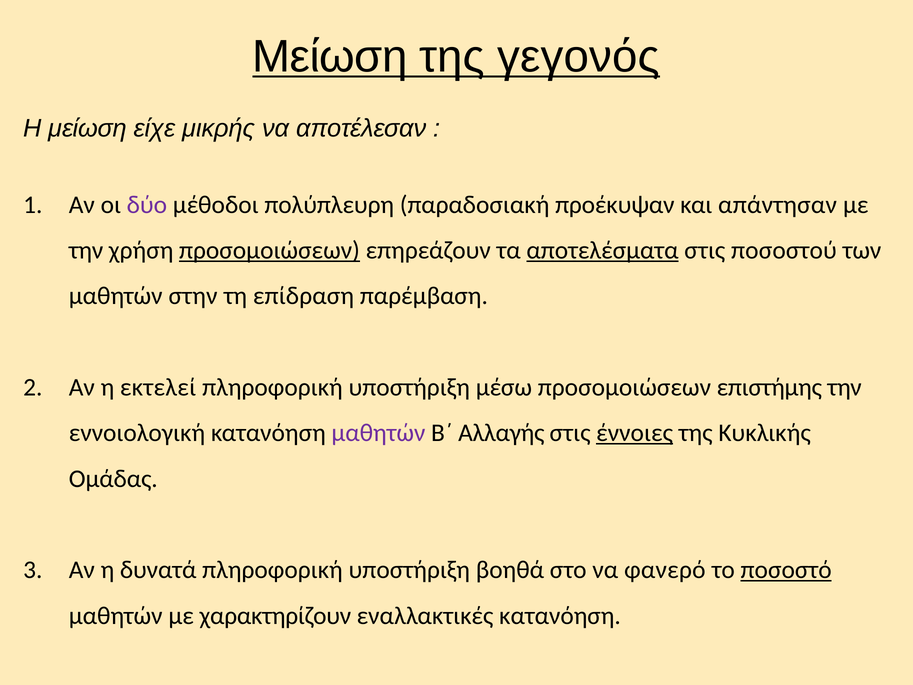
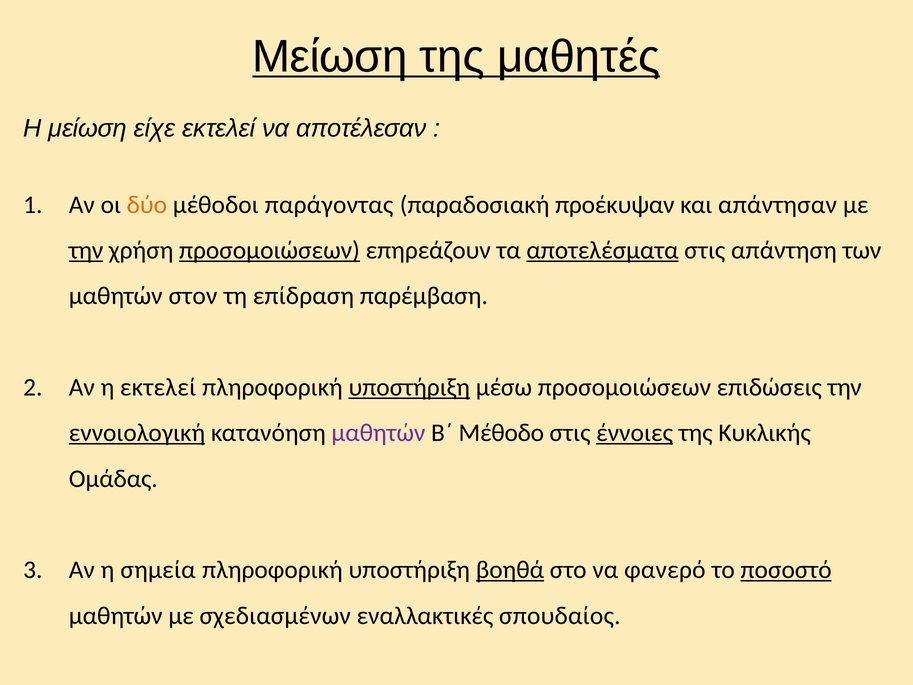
γεγονός: γεγονός -> μαθητές
είχε μικρής: μικρής -> εκτελεί
δύο colour: purple -> orange
πολύπλευρη: πολύπλευρη -> παράγοντας
την at (86, 250) underline: none -> present
ποσοστού: ποσοστού -> απάντηση
στην: στην -> στον
υποστήριξη at (409, 387) underline: none -> present
επιστήμης: επιστήμης -> επιδώσεις
εννοιολογική underline: none -> present
Αλλαγής: Αλλαγής -> Μέθοδο
δυνατά: δυνατά -> σημεία
βοηθά underline: none -> present
χαρακτηρίζουν: χαρακτηρίζουν -> σχεδιασμένων
εναλλακτικές κατανόηση: κατανόηση -> σπουδαίος
